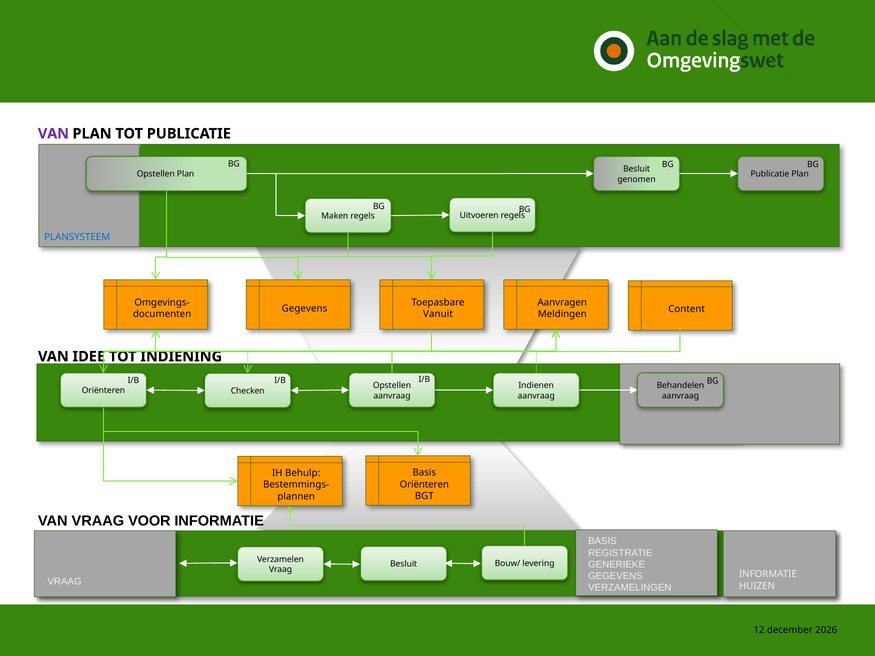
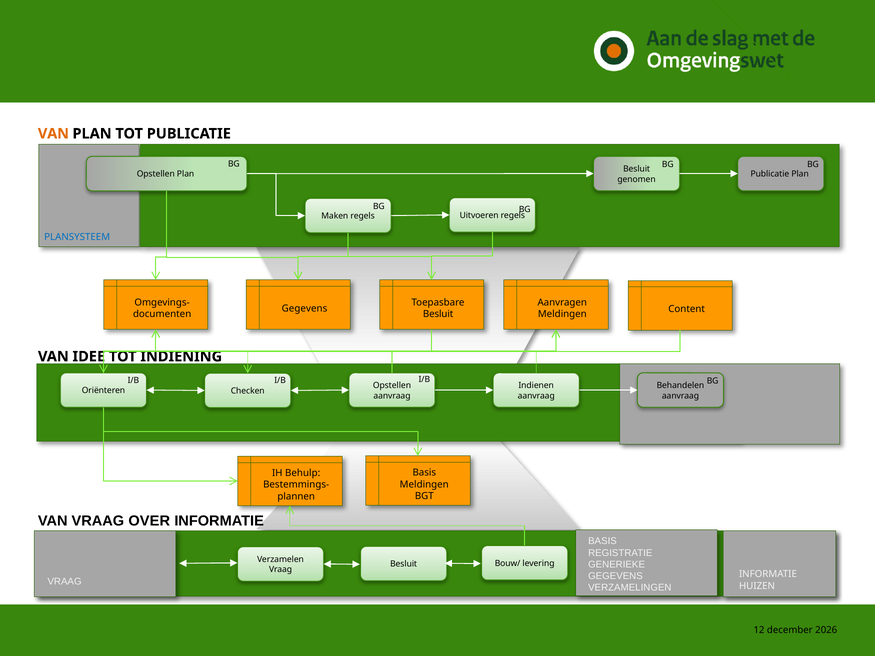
VAN at (53, 134) colour: purple -> orange
Vanuit at (438, 314): Vanuit -> Besluit
Oriënteren at (424, 485): Oriënteren -> Meldingen
VOOR: VOOR -> OVER
